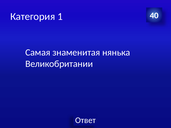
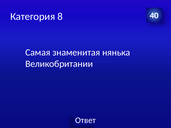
1: 1 -> 8
